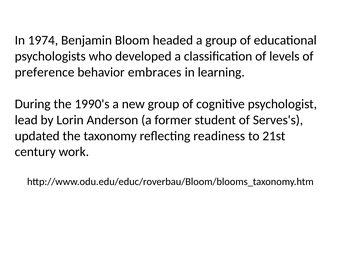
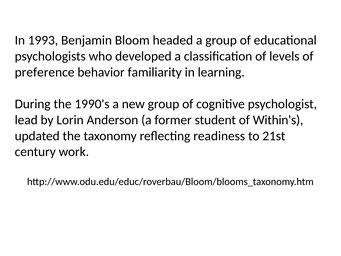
1974: 1974 -> 1993
embraces: embraces -> familiarity
Serves's: Serves's -> Within's
